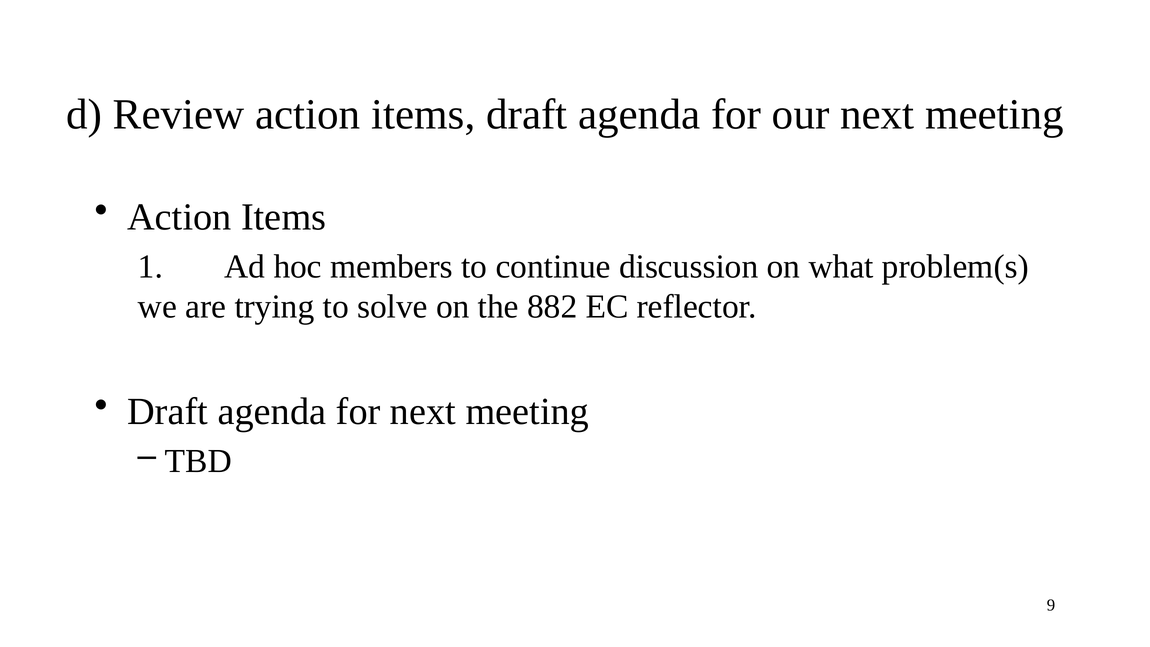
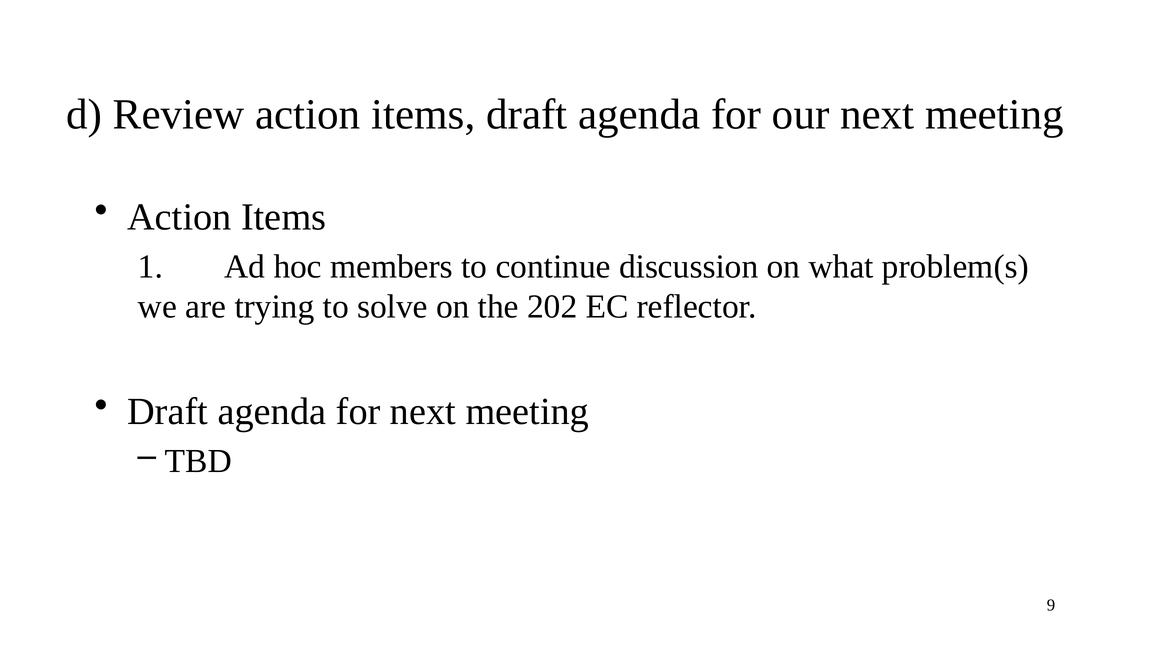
882: 882 -> 202
